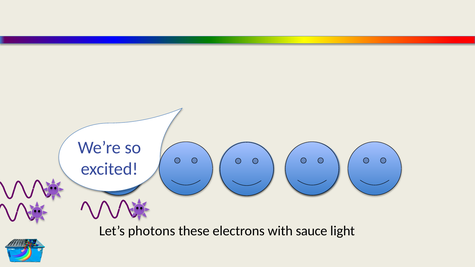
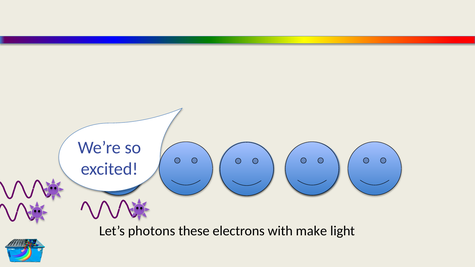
sauce: sauce -> make
